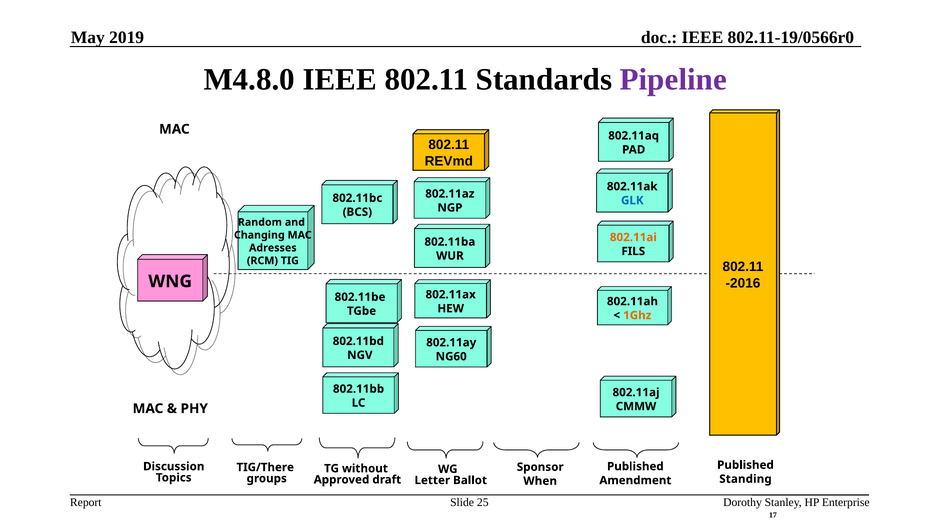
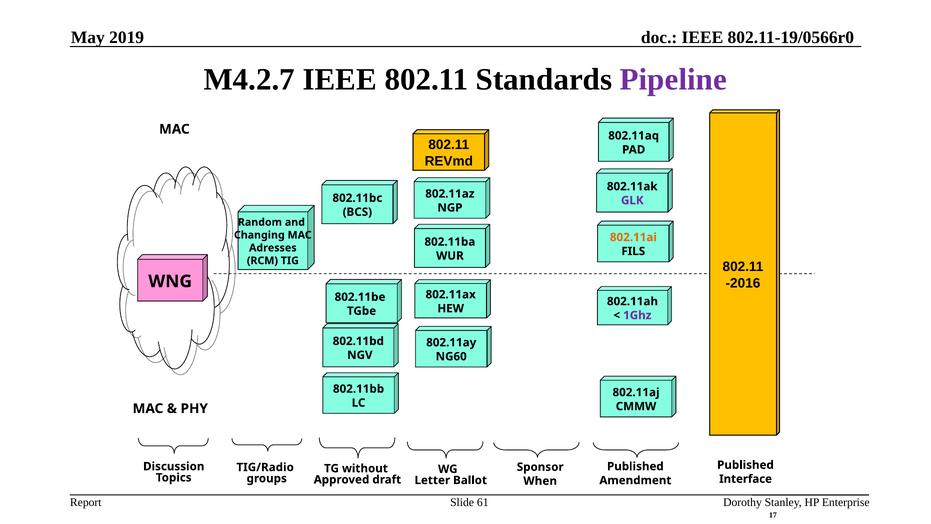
M4.8.0: M4.8.0 -> M4.2.7
GLK colour: blue -> purple
1Ghz colour: orange -> purple
TIG/There: TIG/There -> TIG/Radio
Standing: Standing -> Interface
25: 25 -> 61
